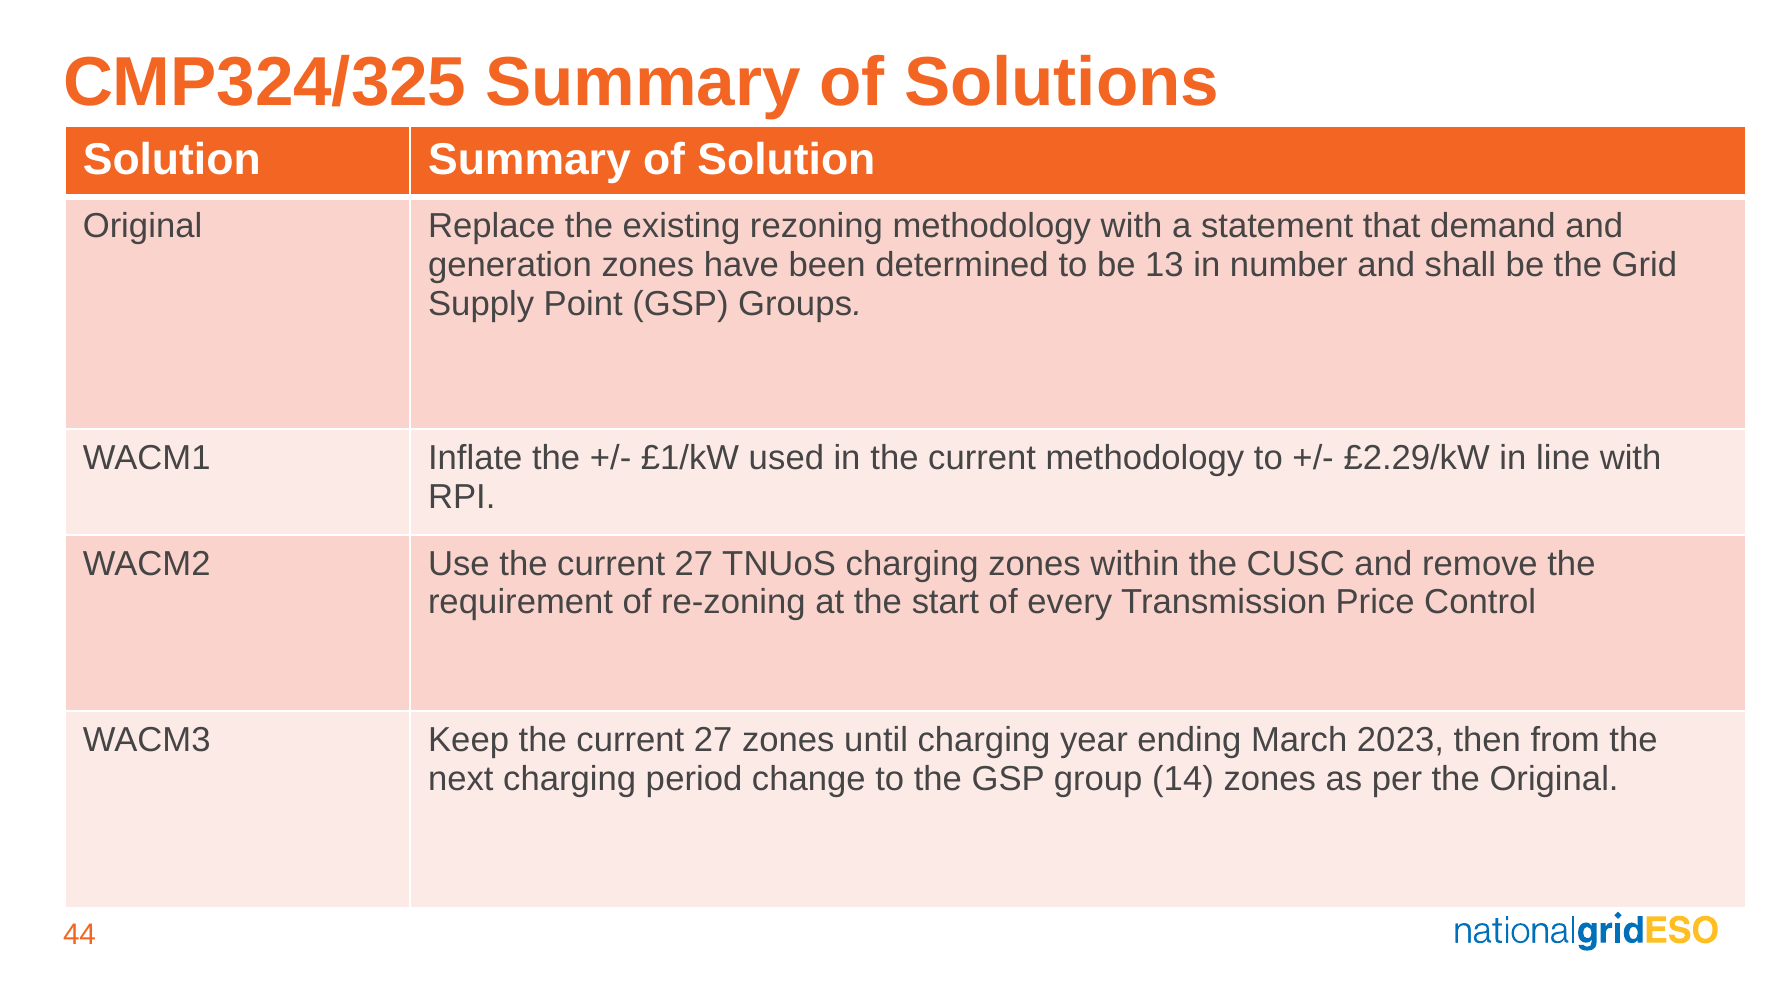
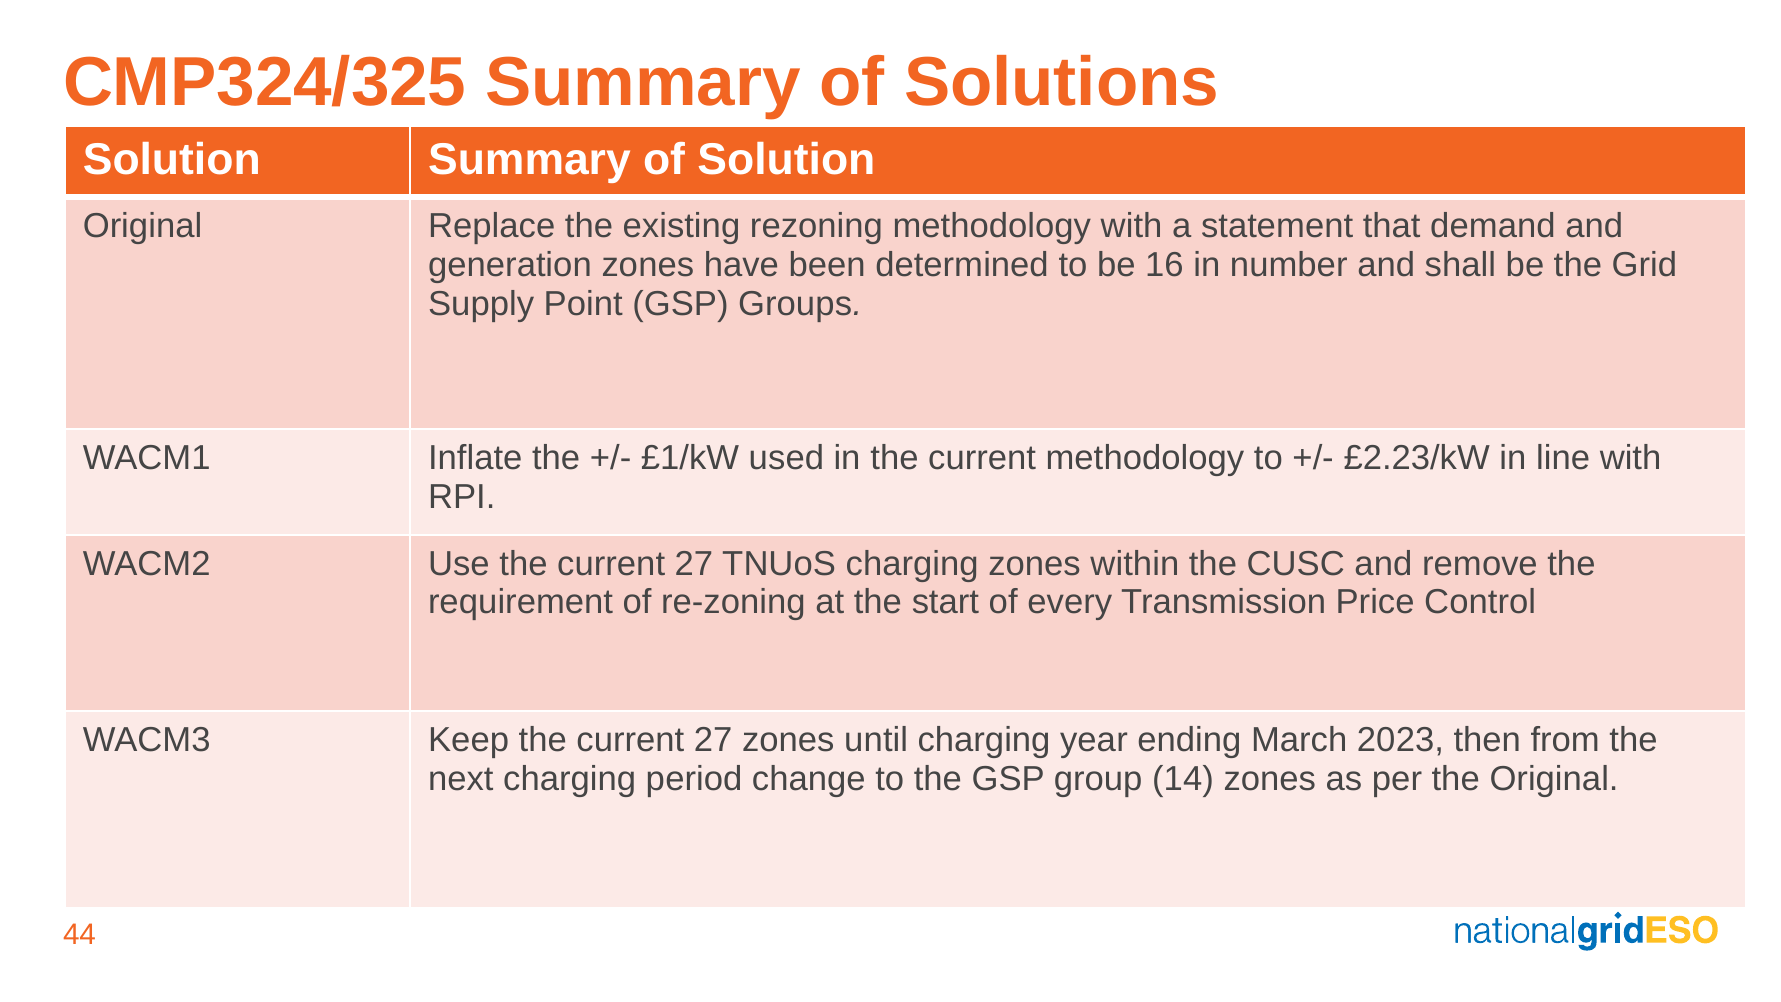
13: 13 -> 16
£2.29/kW: £2.29/kW -> £2.23/kW
